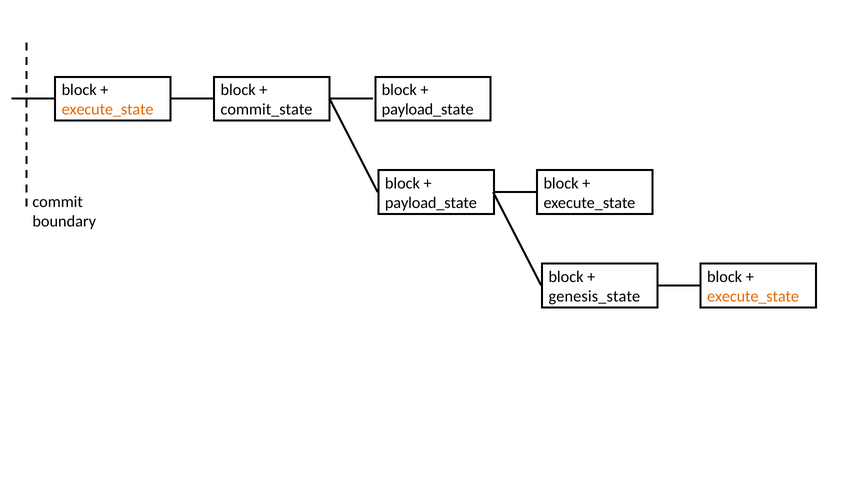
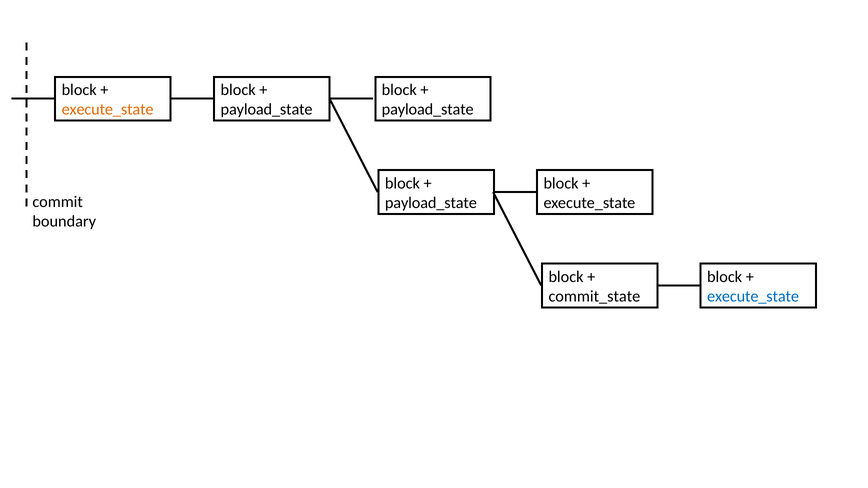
commit_state at (267, 110): commit_state -> payload_state
genesis_state: genesis_state -> commit_state
execute_state at (753, 296) colour: orange -> blue
